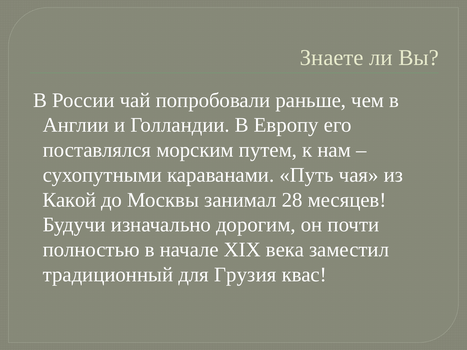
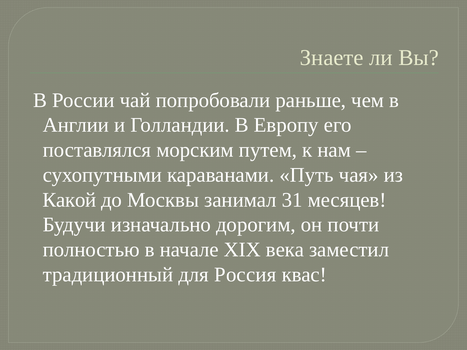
28: 28 -> 31
Грузия: Грузия -> Россия
